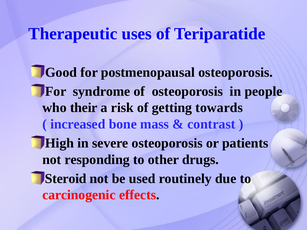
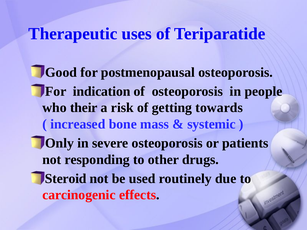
syndrome: syndrome -> indication
contrast: contrast -> systemic
High: High -> Only
